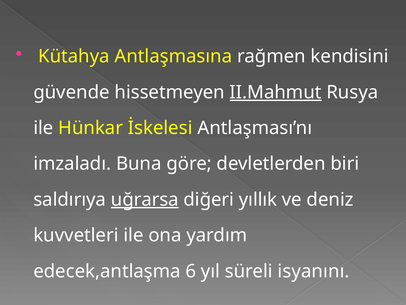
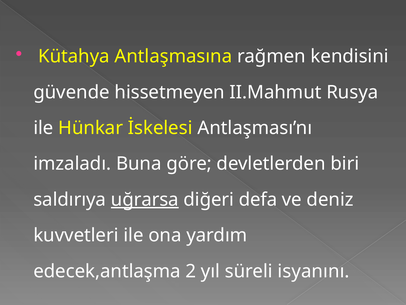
II.Mahmut underline: present -> none
yıllık: yıllık -> defa
6: 6 -> 2
